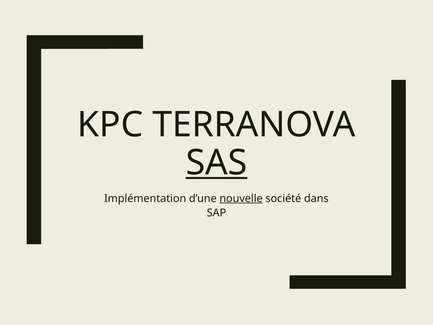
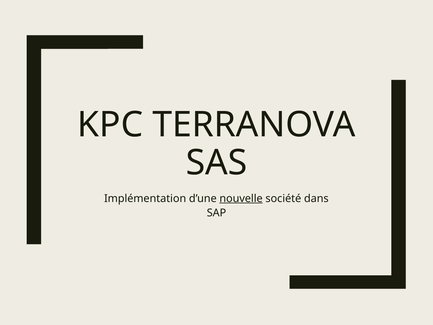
SAS underline: present -> none
